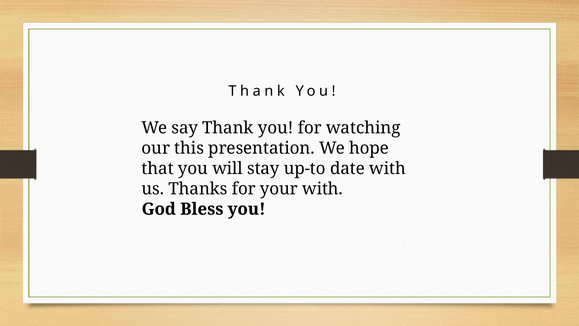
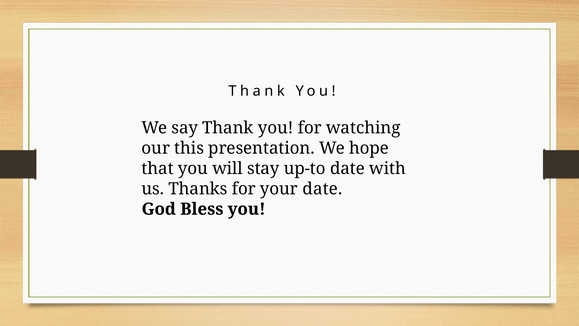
your with: with -> date
